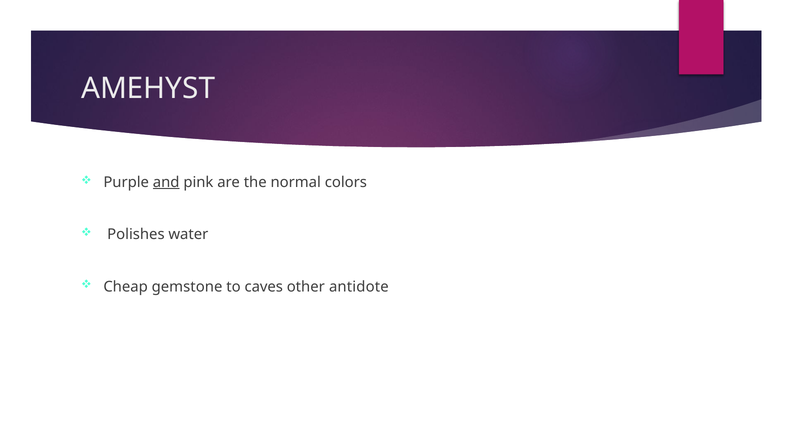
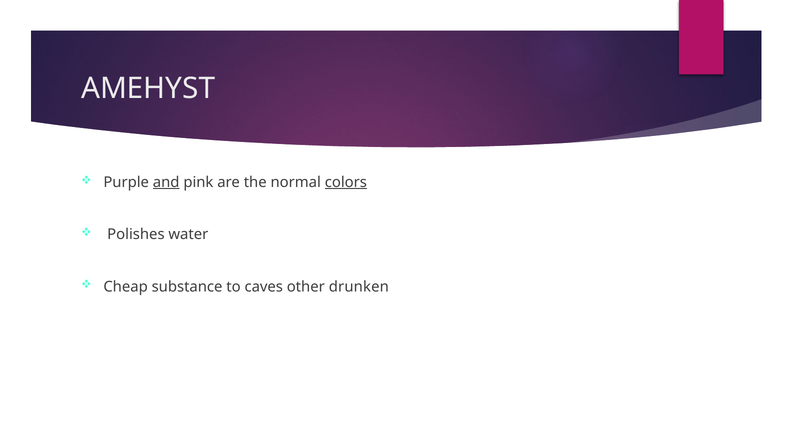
colors underline: none -> present
gemstone: gemstone -> substance
antidote: antidote -> drunken
